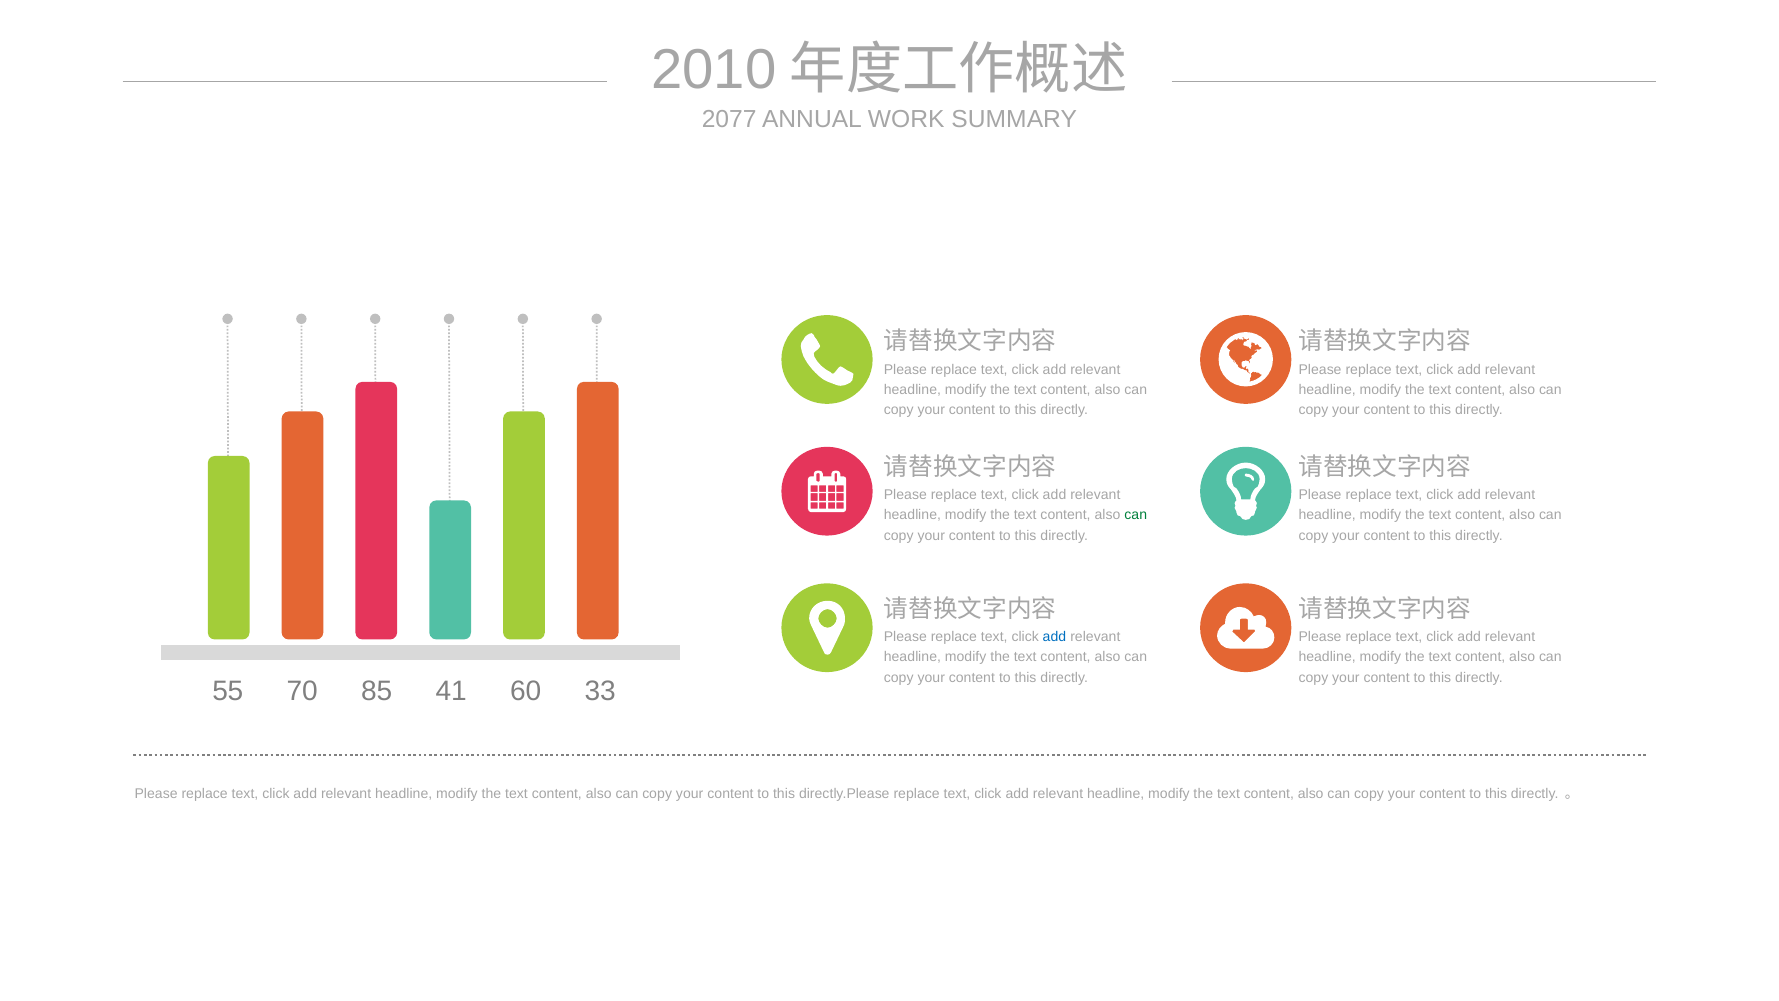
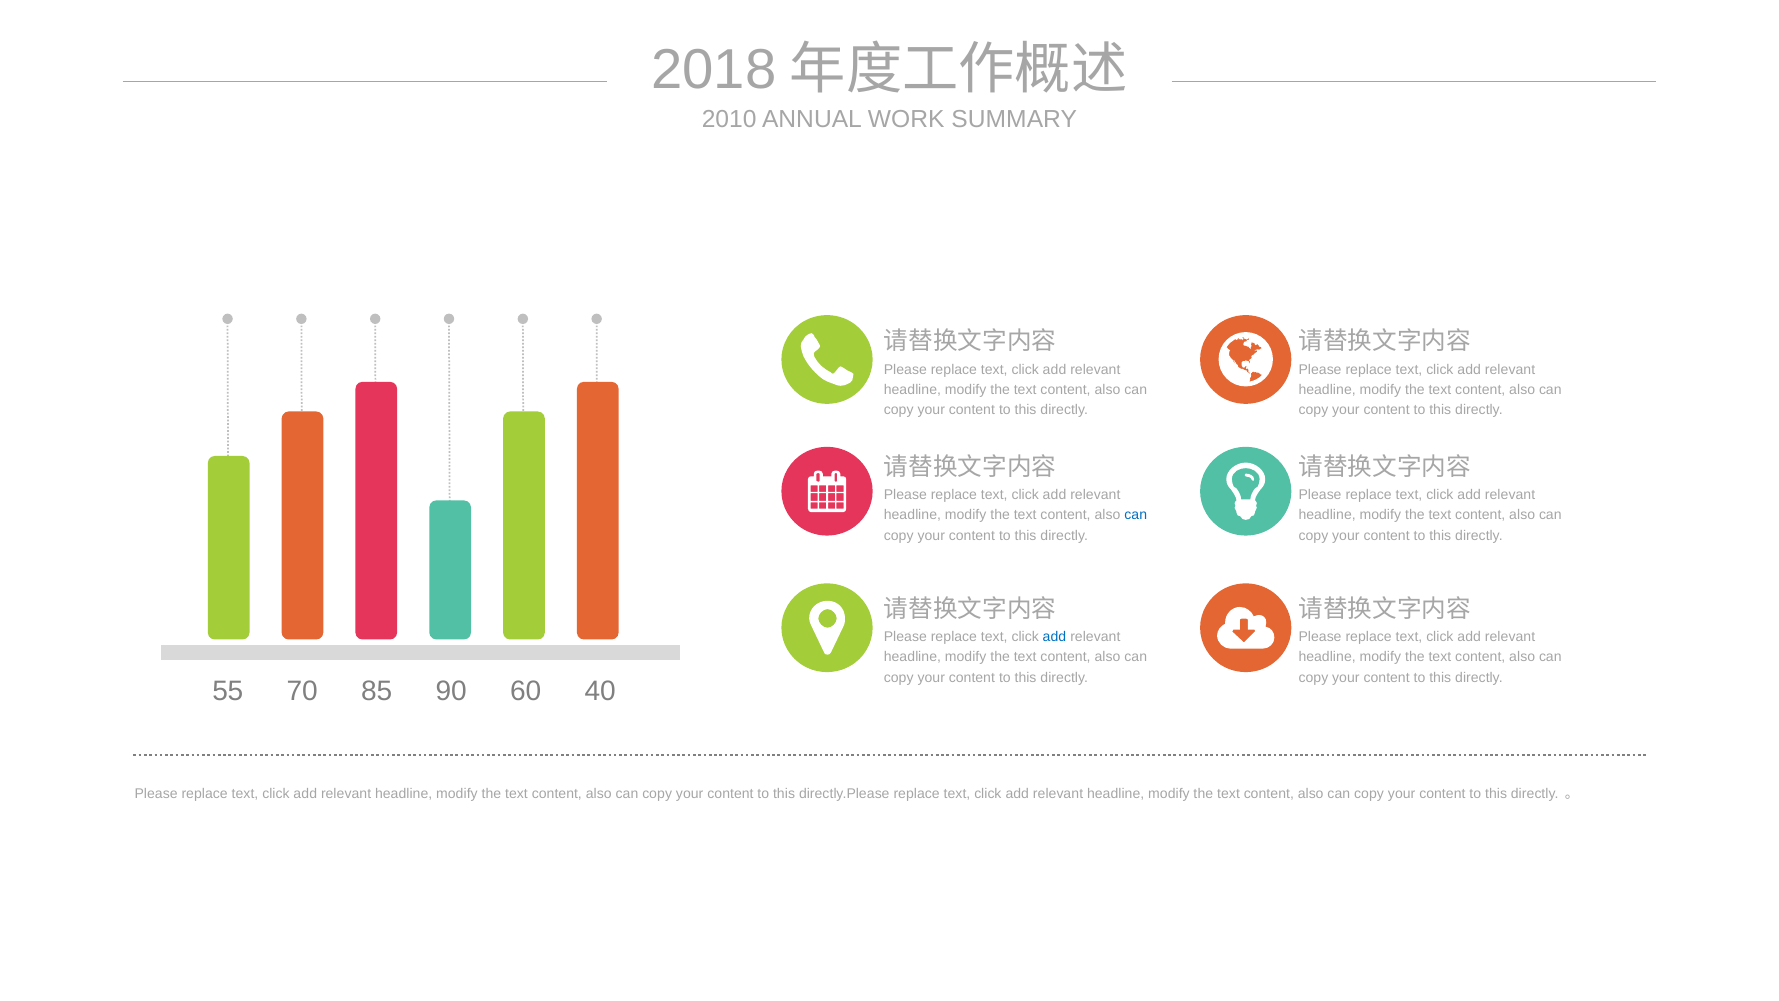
2010: 2010 -> 2018
2077: 2077 -> 2010
can at (1136, 515) colour: green -> blue
41: 41 -> 90
33: 33 -> 40
